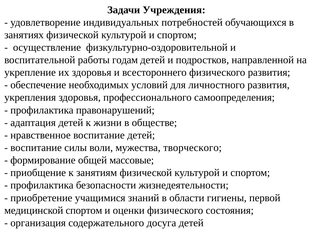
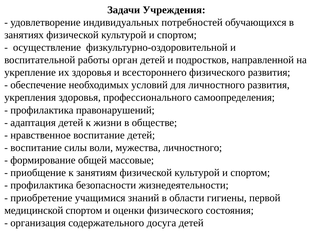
годам: годам -> орган
мужества творческого: творческого -> личностного
